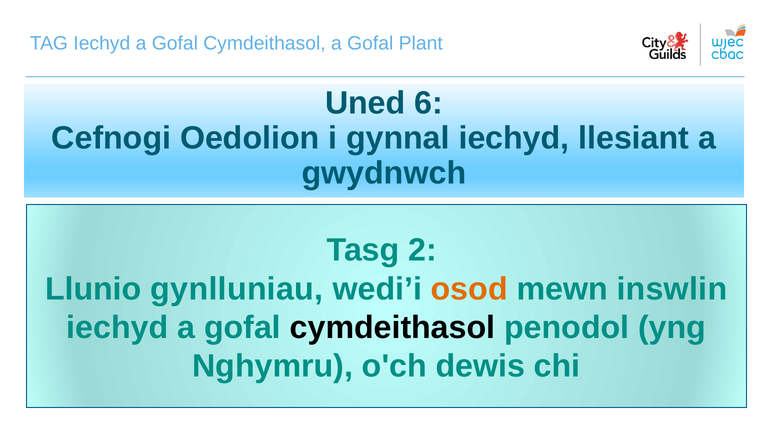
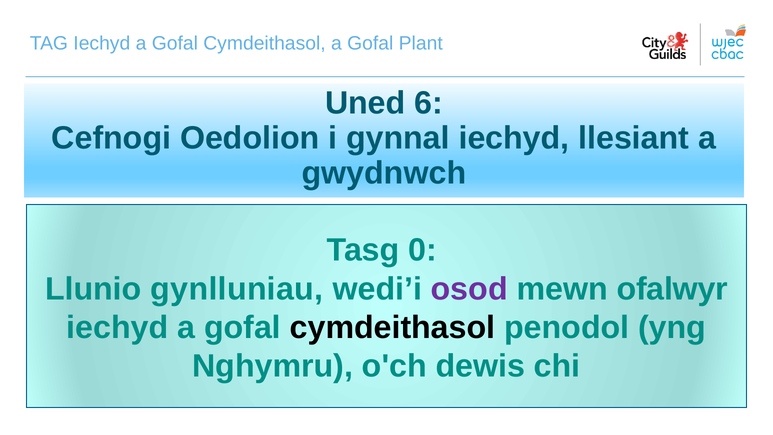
2: 2 -> 0
osod colour: orange -> purple
inswlin: inswlin -> ofalwyr
